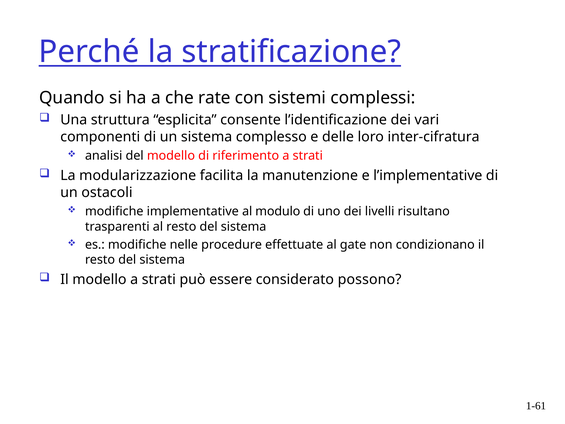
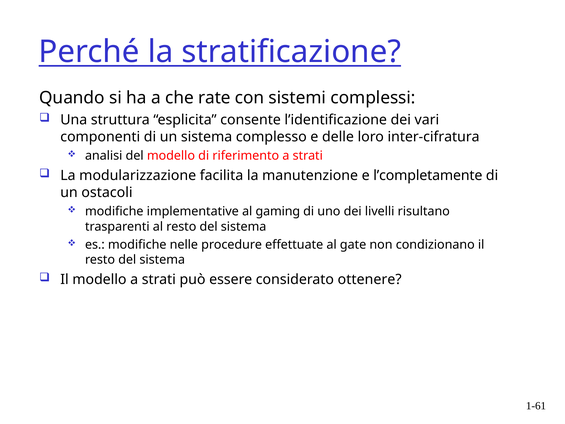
l’implementative: l’implementative -> l’completamente
modulo: modulo -> gaming
possono: possono -> ottenere
